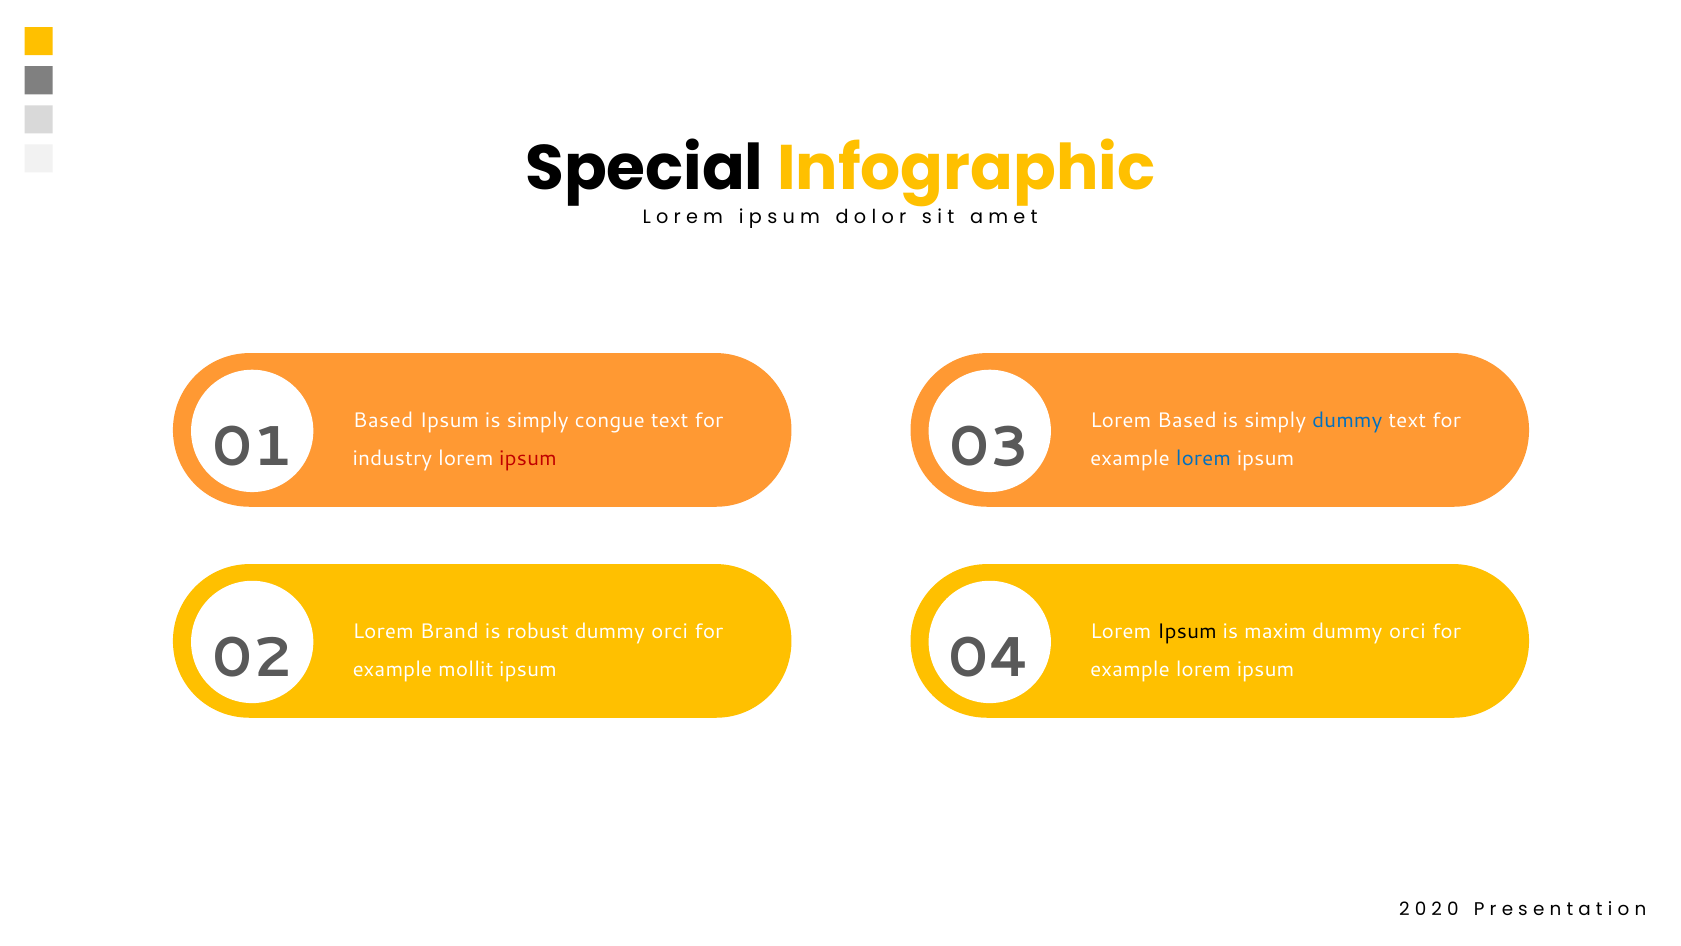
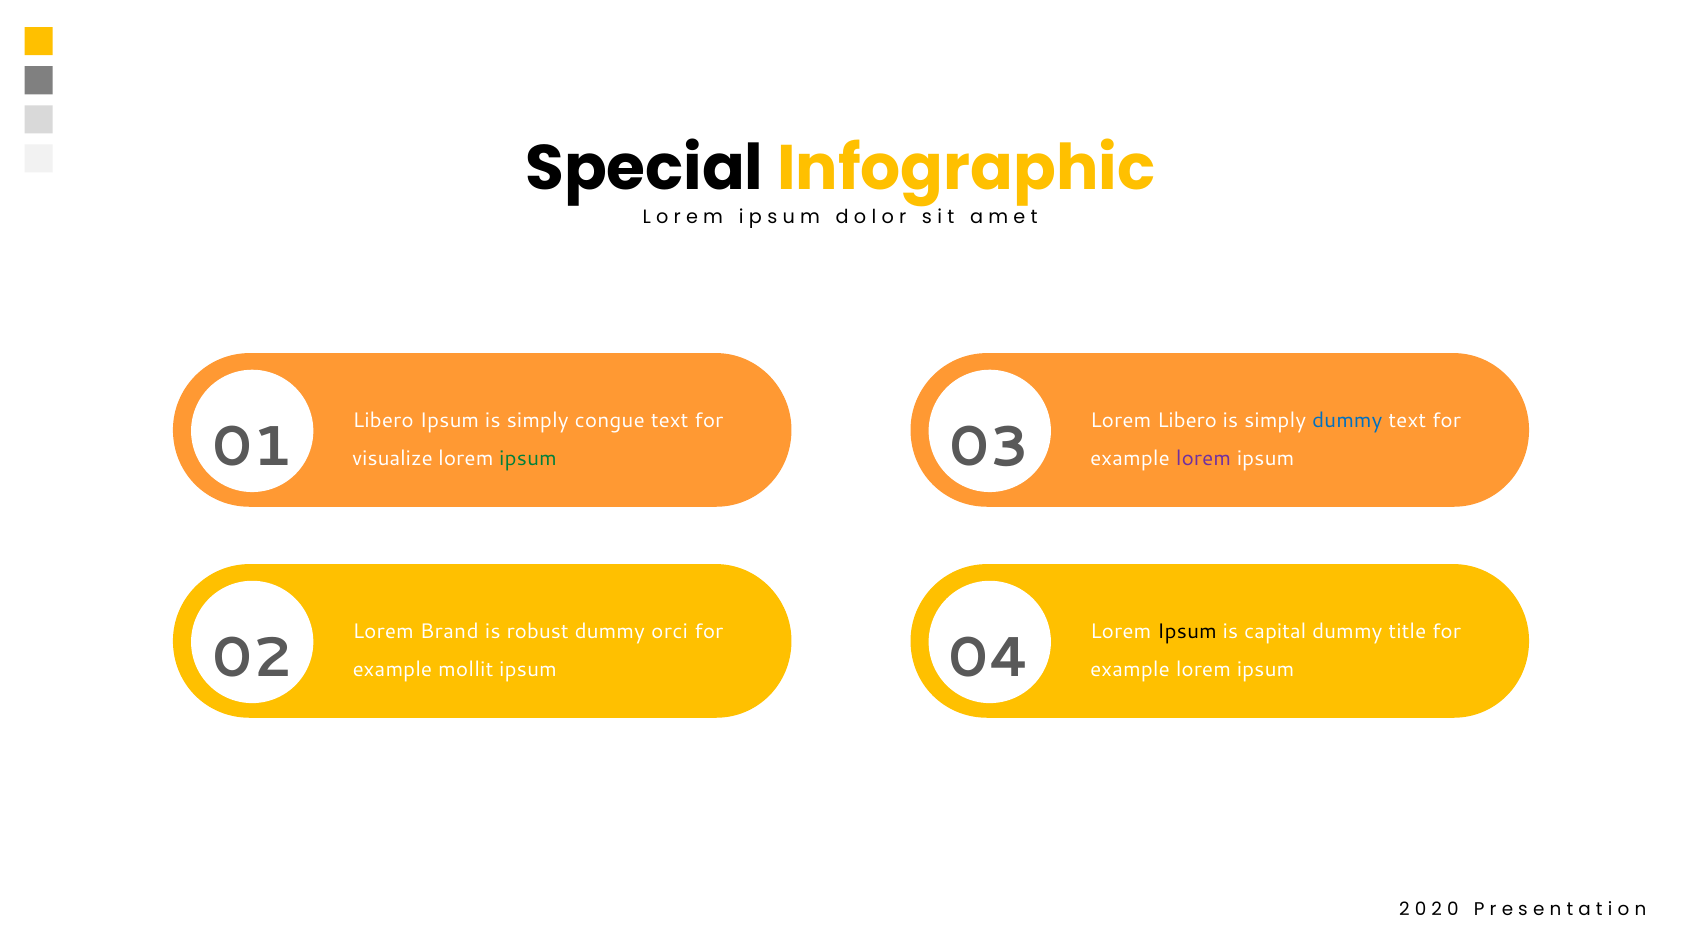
Based at (383, 421): Based -> Libero
Lorem Based: Based -> Libero
industry: industry -> visualize
ipsum at (528, 458) colour: red -> green
lorem at (1203, 458) colour: blue -> purple
maxim: maxim -> capital
orci at (1407, 632): orci -> title
